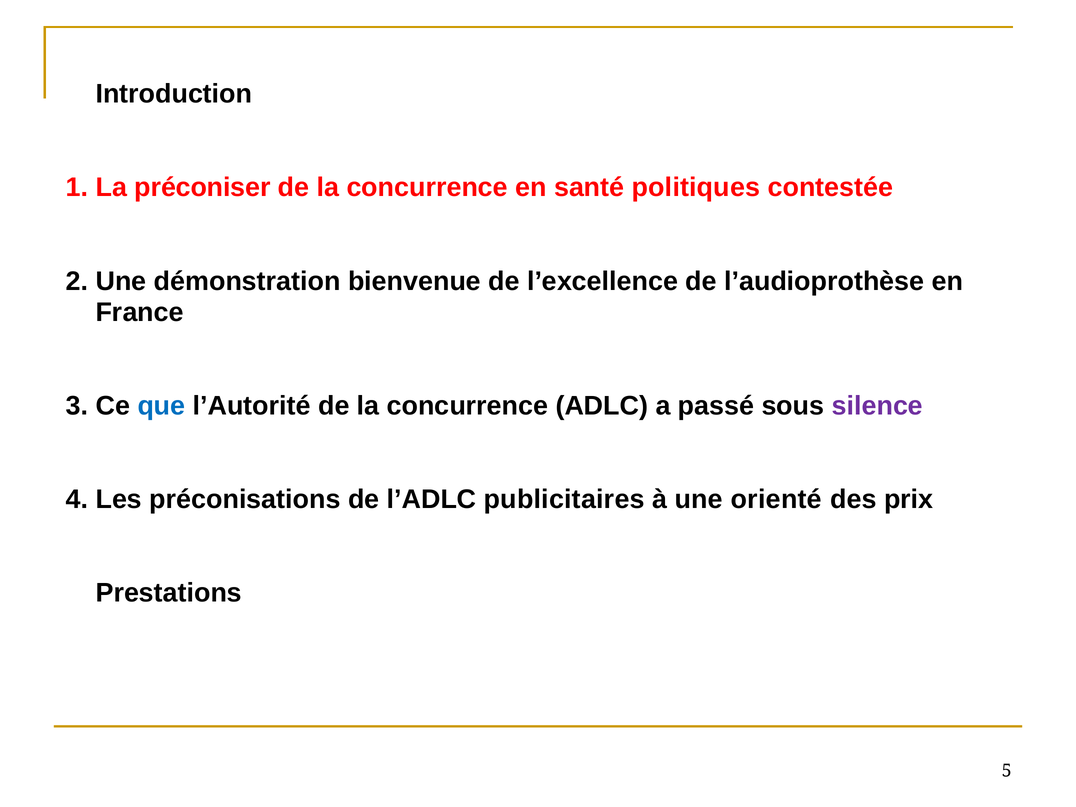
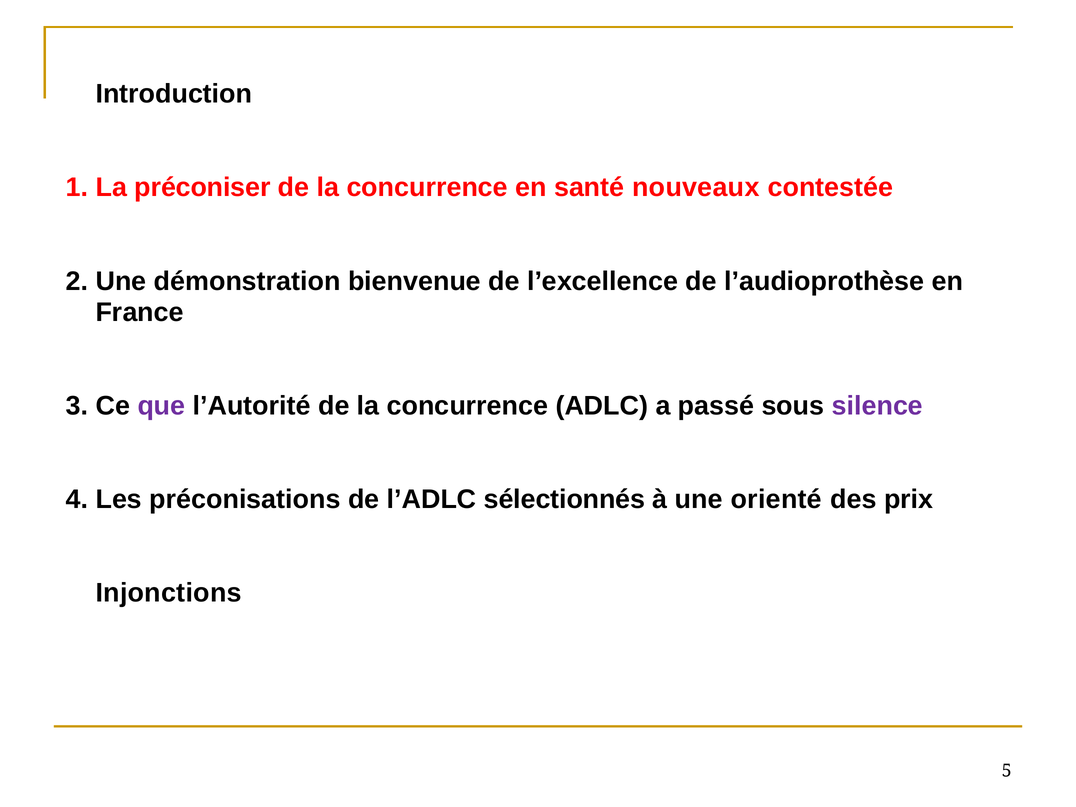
politiques: politiques -> nouveaux
que colour: blue -> purple
publicitaires: publicitaires -> sélectionnés
Prestations: Prestations -> Injonctions
